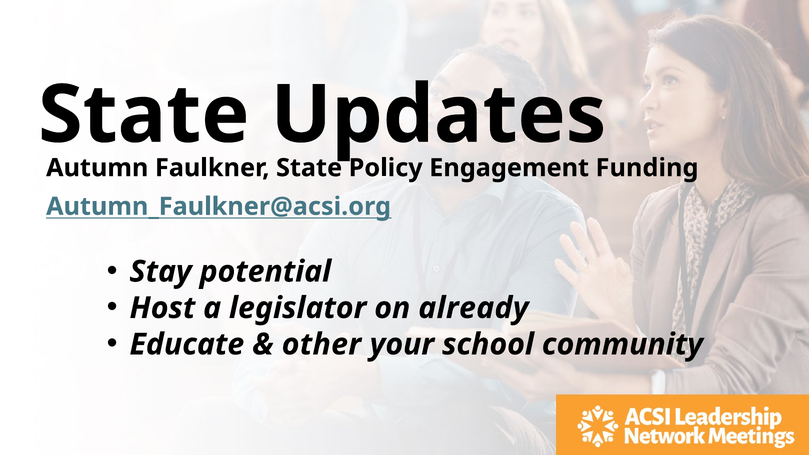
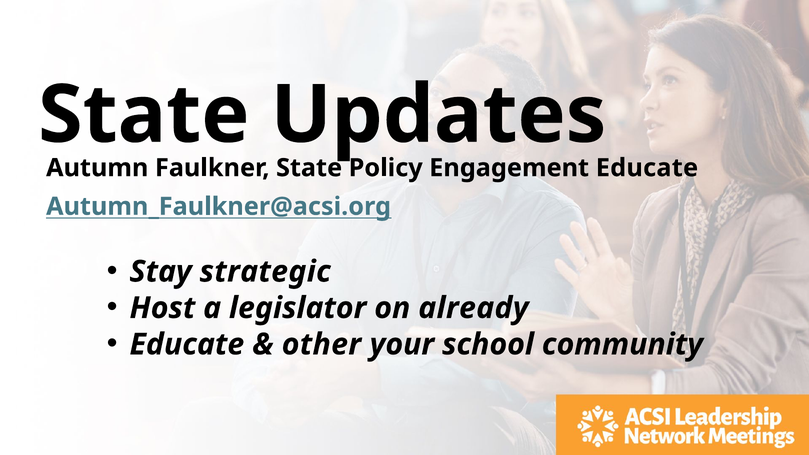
Funding at (647, 168): Funding -> Educate
potential: potential -> strategic
